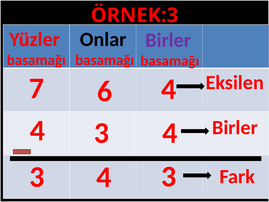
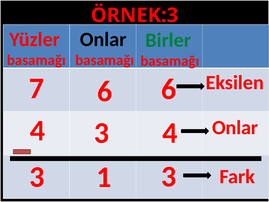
Birler at (168, 40) colour: purple -> green
6 4: 4 -> 6
Birler at (235, 127): Birler -> Onlar
4 at (104, 177): 4 -> 1
